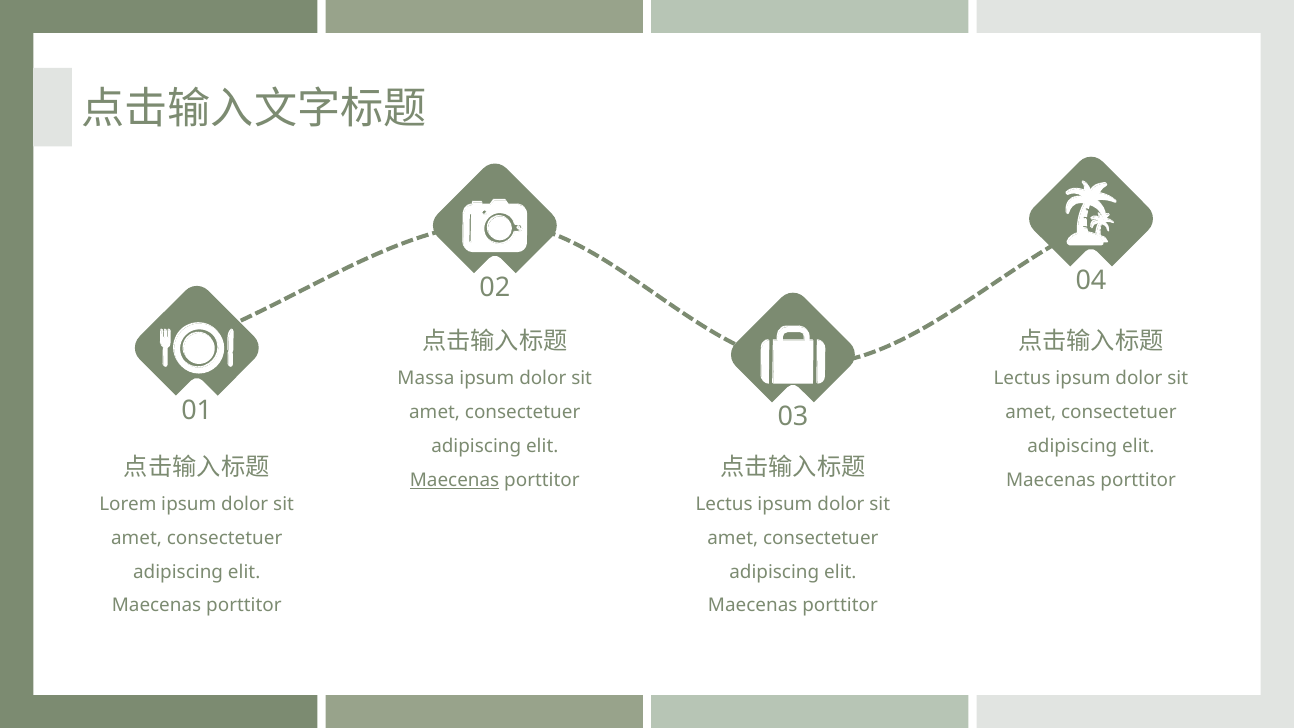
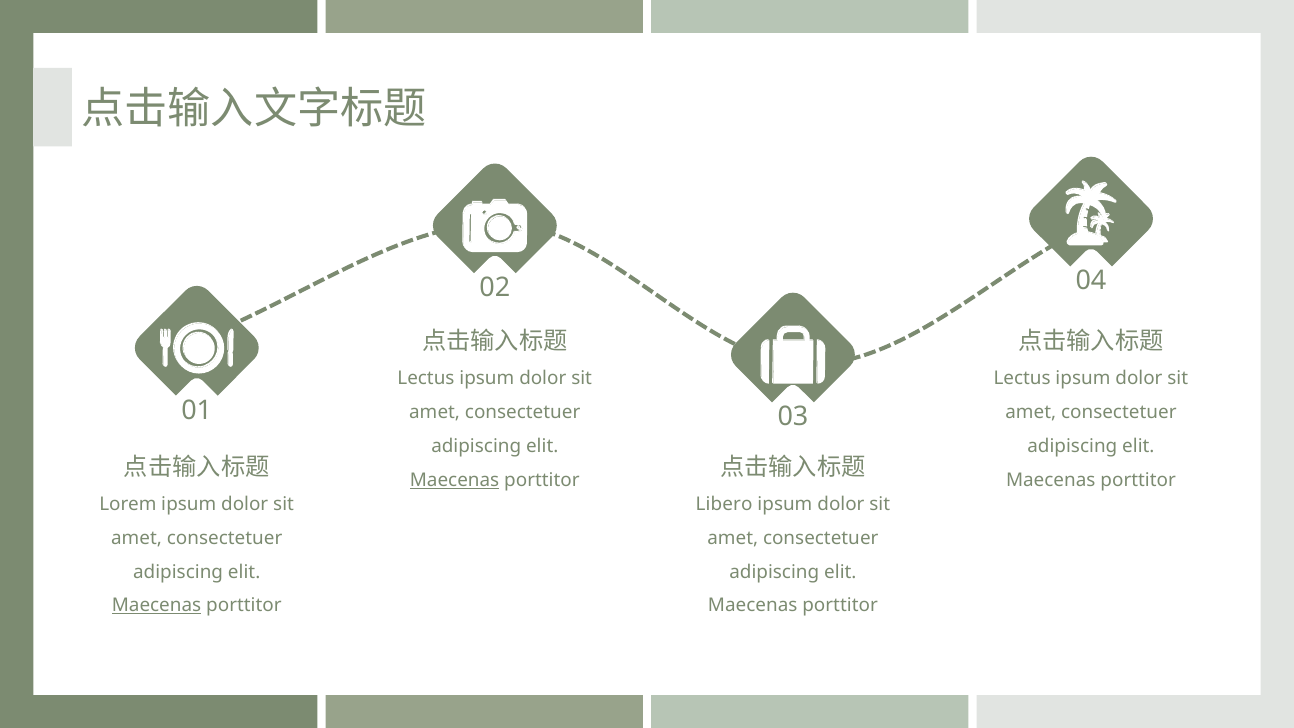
Massa at (426, 378): Massa -> Lectus
Lectus at (724, 504): Lectus -> Libero
Maecenas at (156, 606) underline: none -> present
